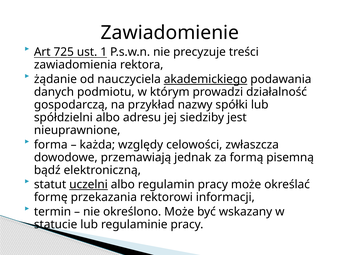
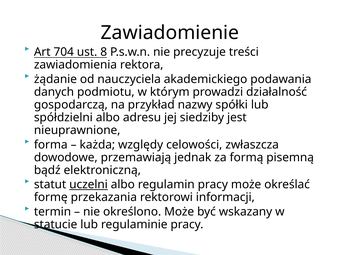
725: 725 -> 704
1: 1 -> 8
akademickiego underline: present -> none
